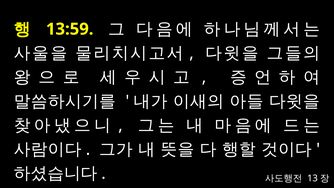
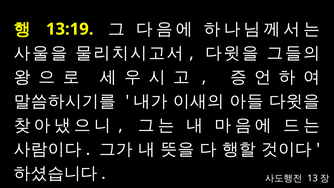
13:59: 13:59 -> 13:19
